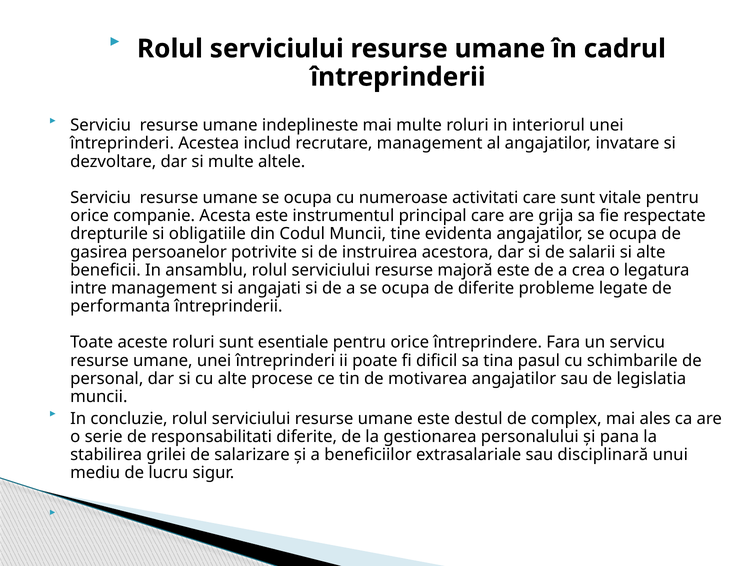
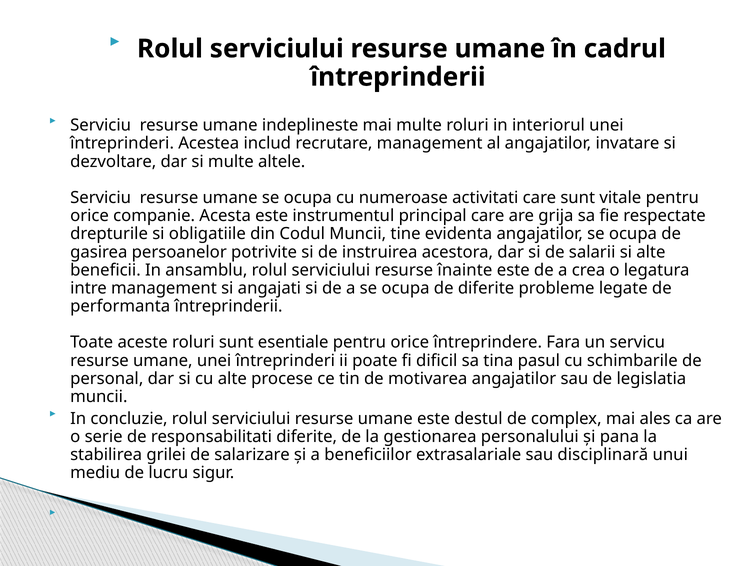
majoră: majoră -> înainte
